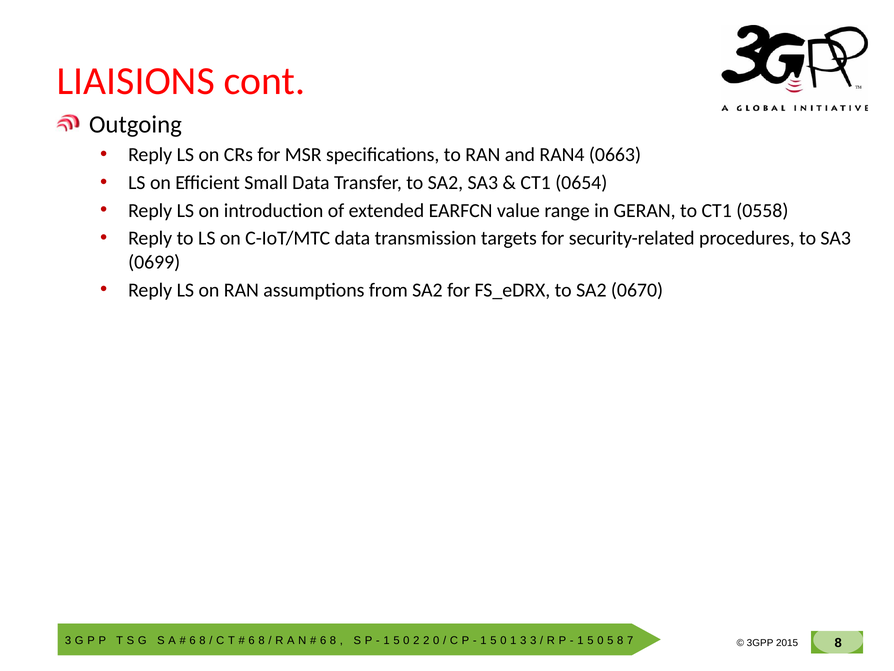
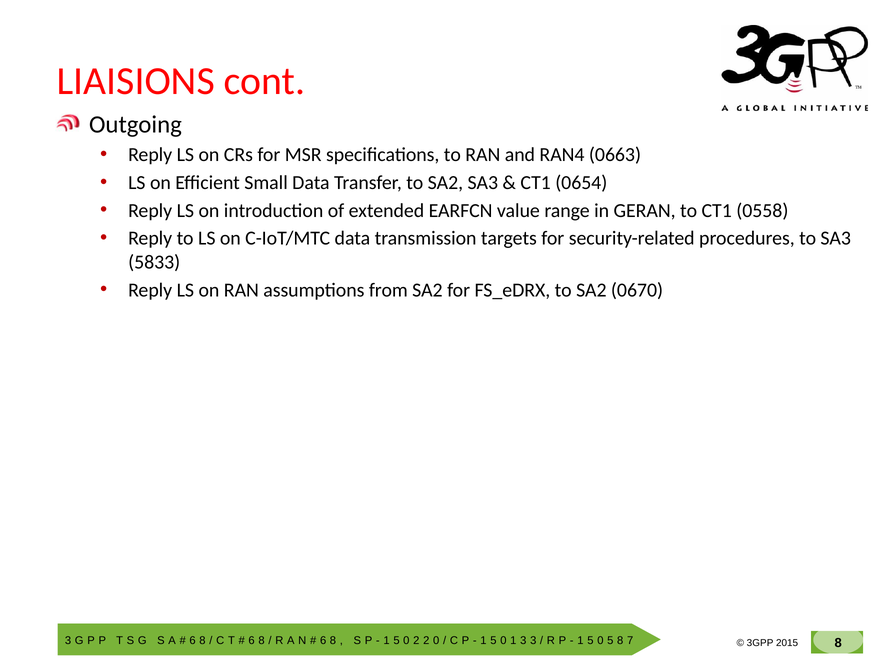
0699: 0699 -> 5833
